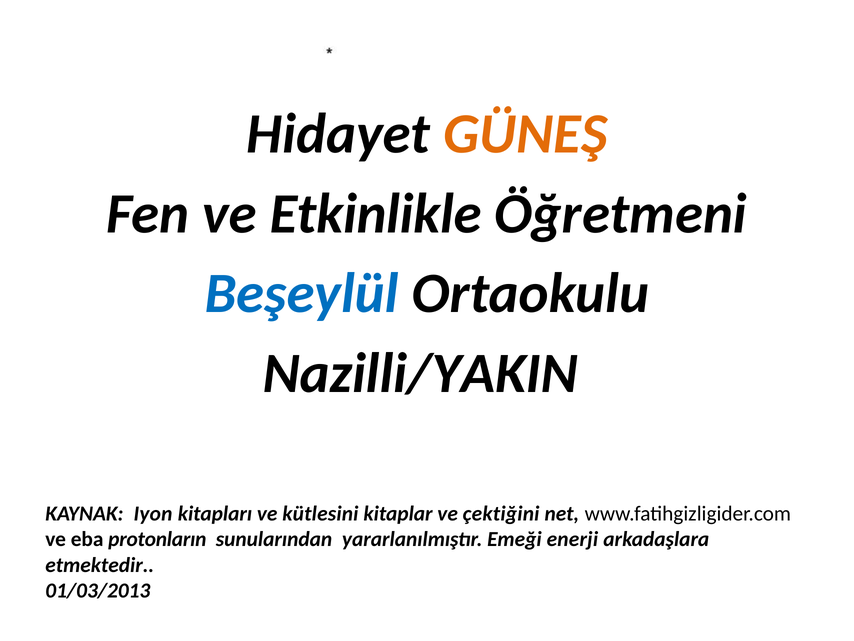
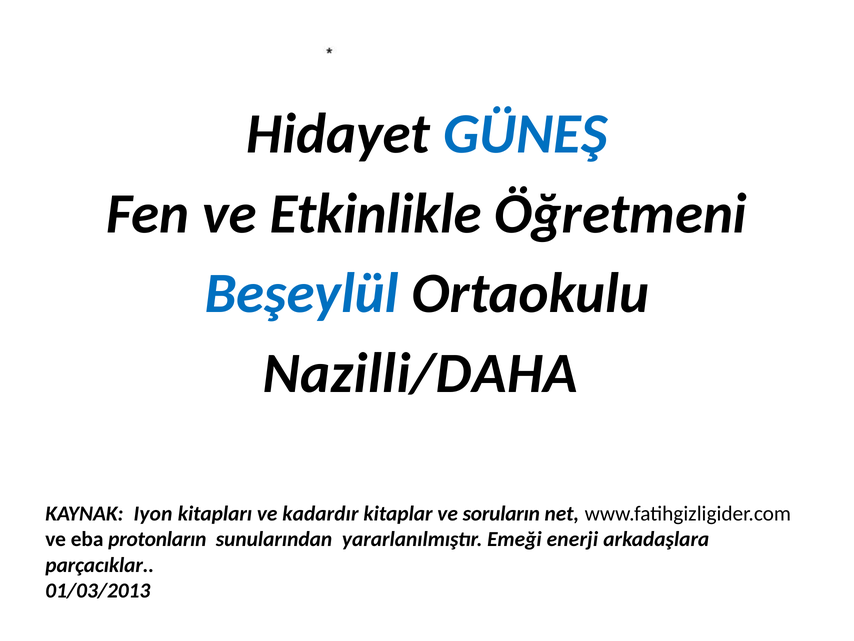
GÜNEŞ colour: orange -> blue
Nazilli/YAKIN: Nazilli/YAKIN -> Nazilli/DAHA
kütlesini: kütlesini -> kadardır
çektiğini: çektiğini -> soruların
etmektedir: etmektedir -> parçacıklar
